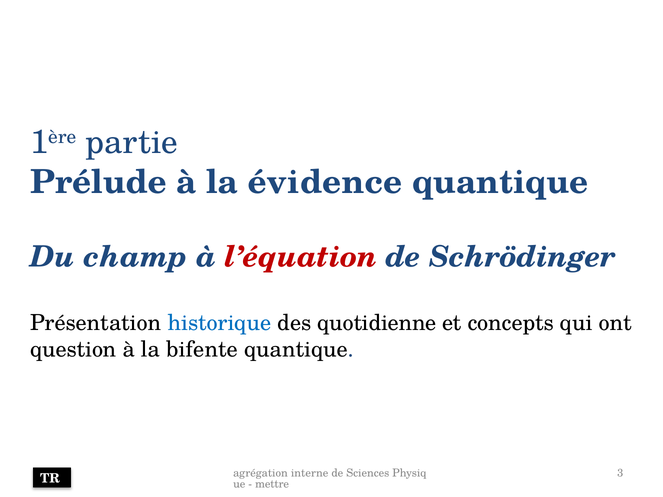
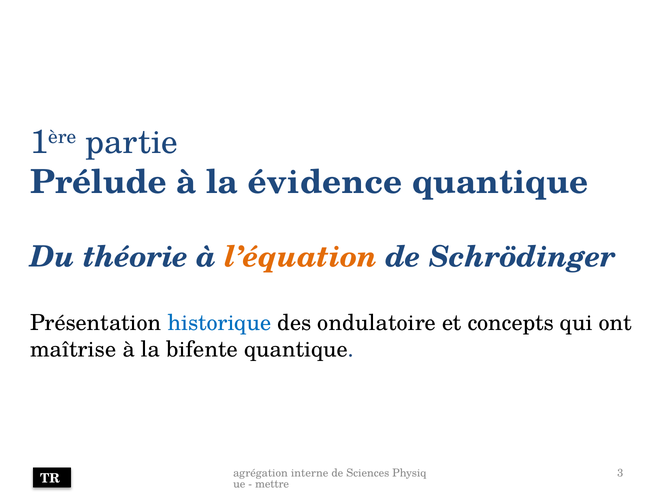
champ: champ -> théorie
l’équation colour: red -> orange
quotidienne: quotidienne -> ondulatoire
question: question -> maîtrise
